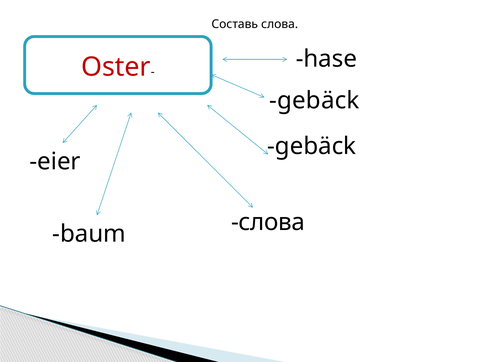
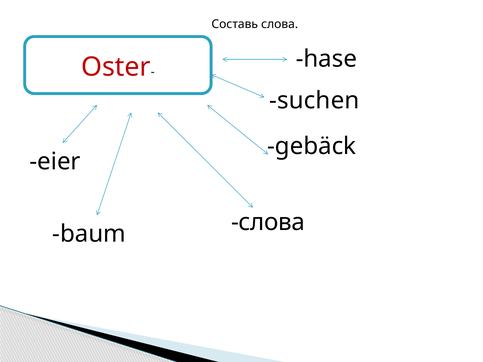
gebäck at (314, 101): gebäck -> suchen
